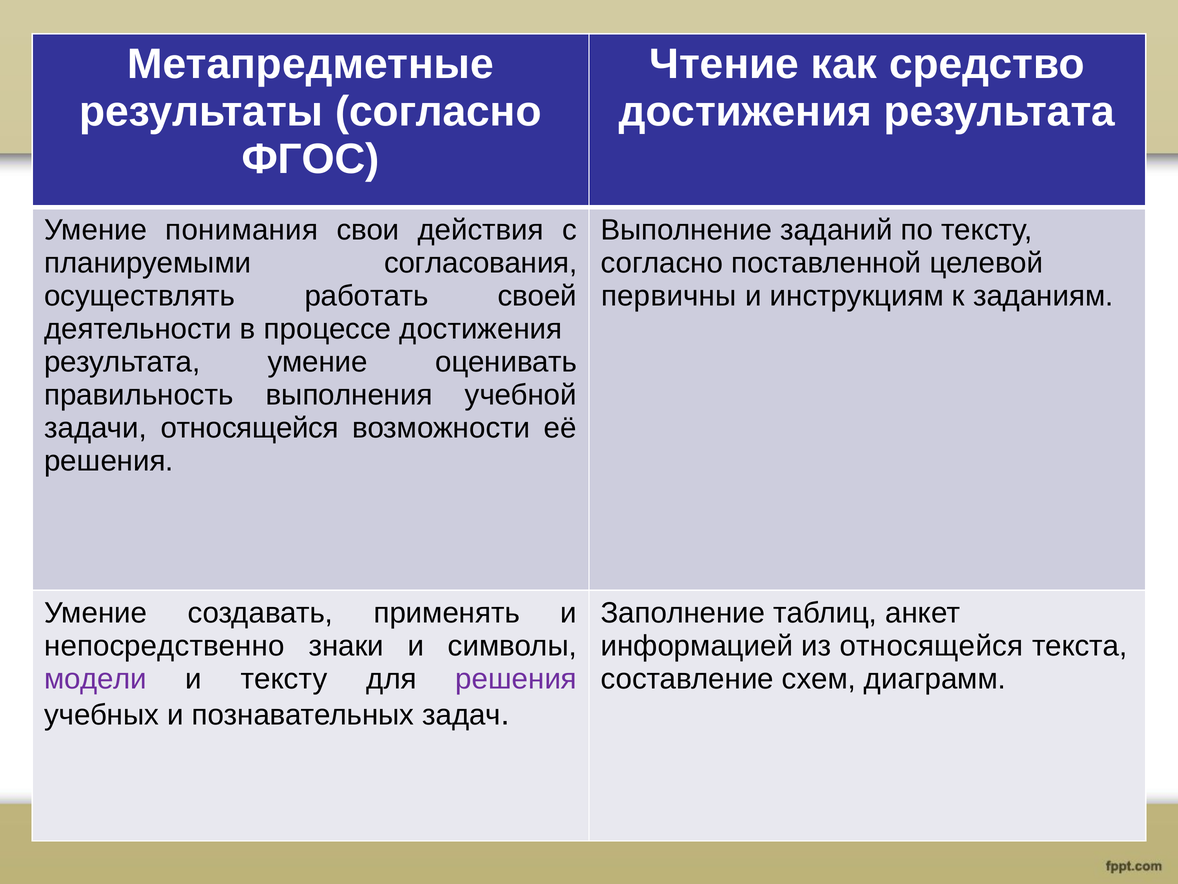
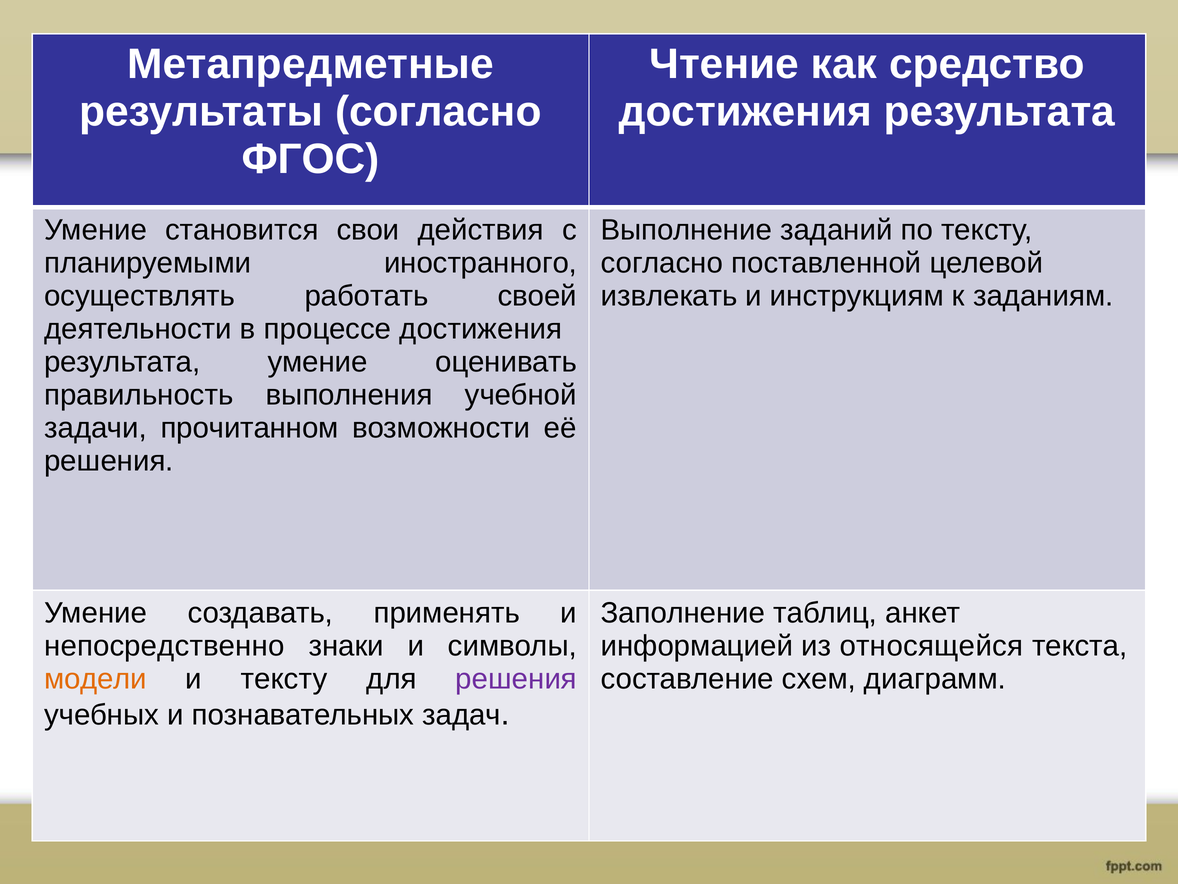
понимания: понимания -> становится
согласования: согласования -> иностранного
первичны: первичны -> извлекать
задачи относящейся: относящейся -> прочитанном
модели colour: purple -> orange
